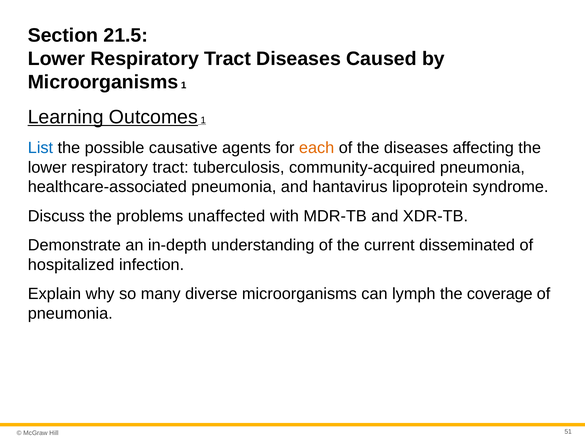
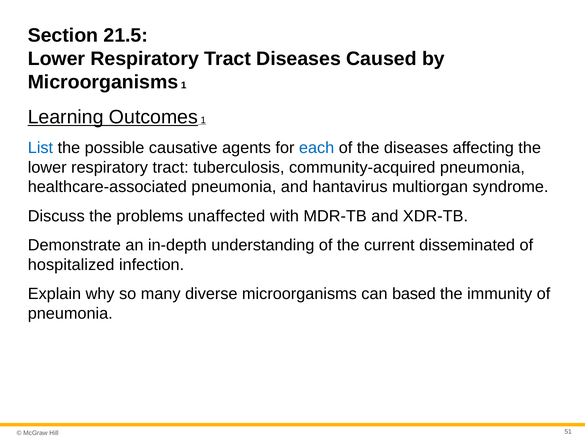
each colour: orange -> blue
lipoprotein: lipoprotein -> multiorgan
lymph: lymph -> based
coverage: coverage -> immunity
